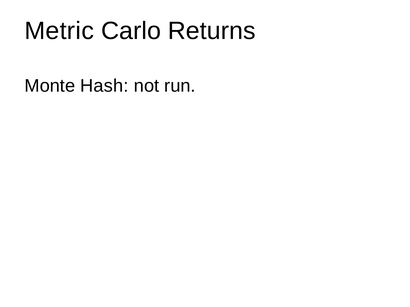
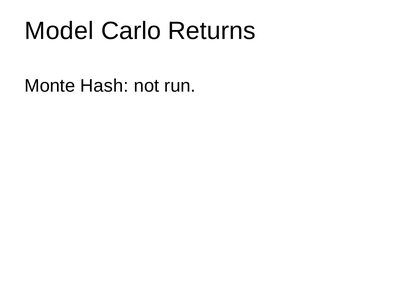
Metric: Metric -> Model
